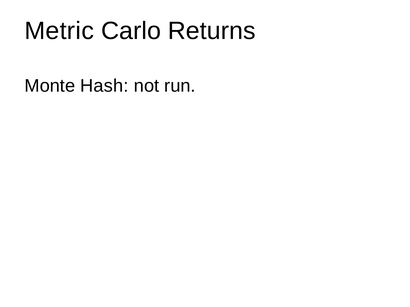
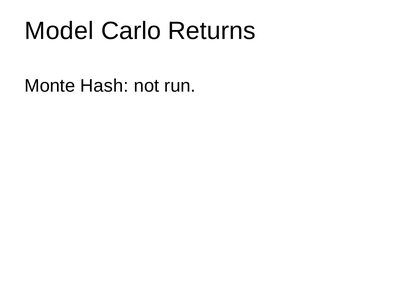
Metric: Metric -> Model
